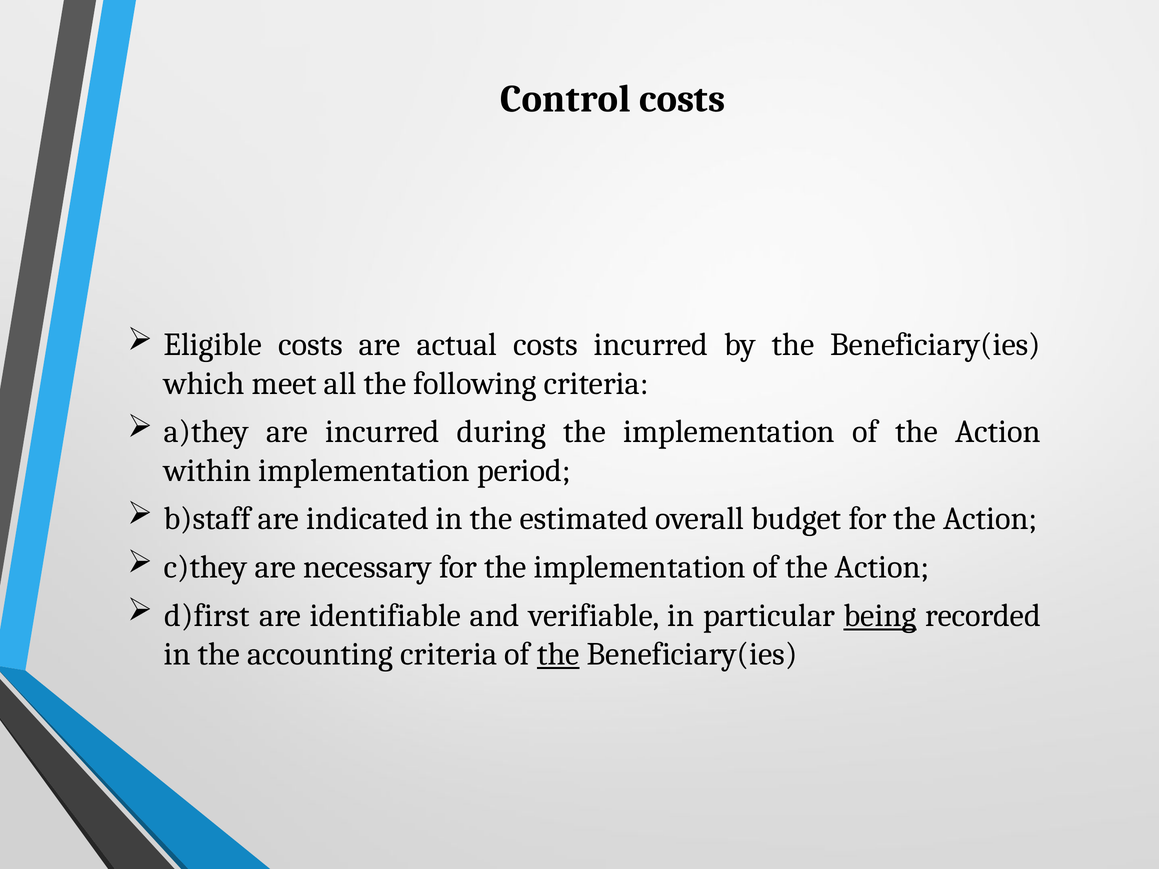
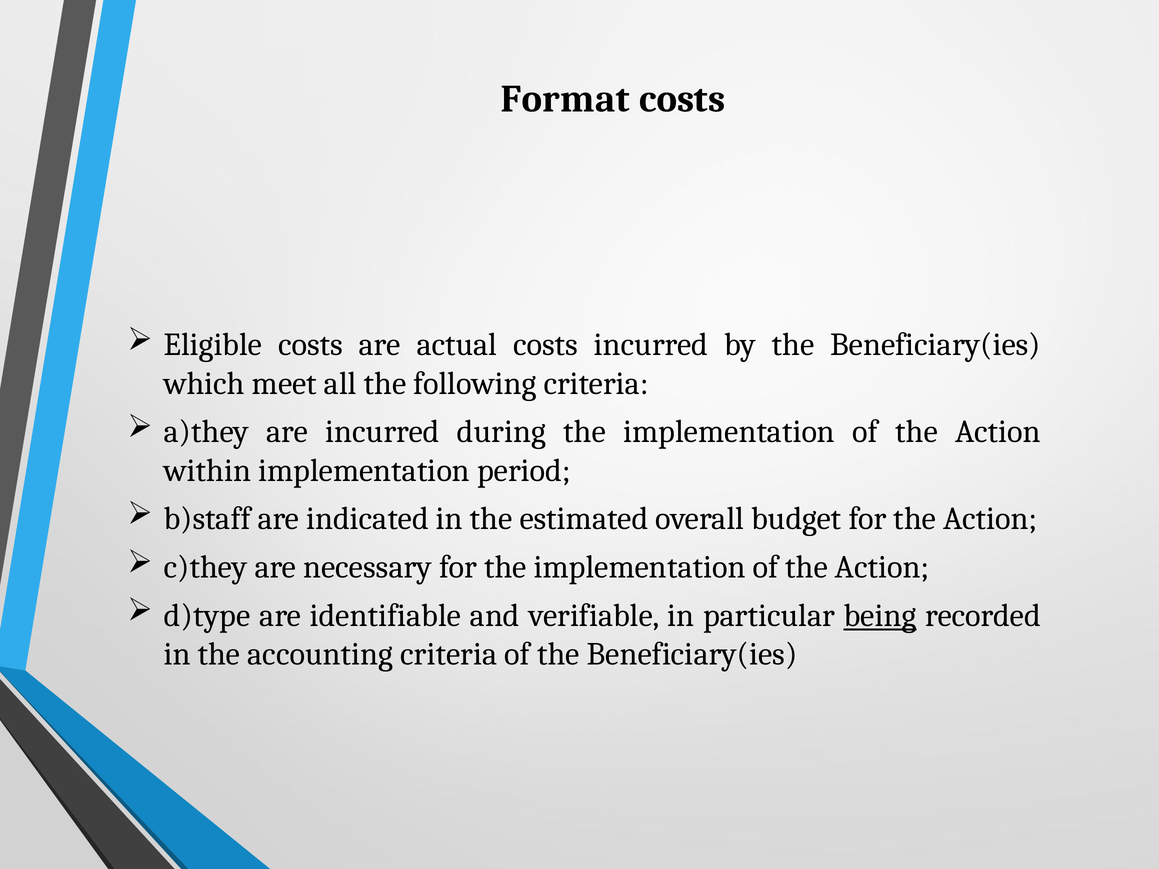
Control: Control -> Format
d)first: d)first -> d)type
the at (558, 654) underline: present -> none
